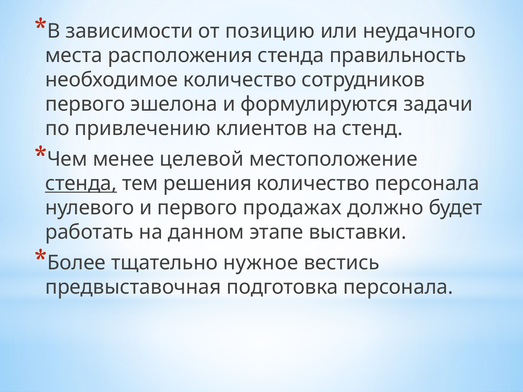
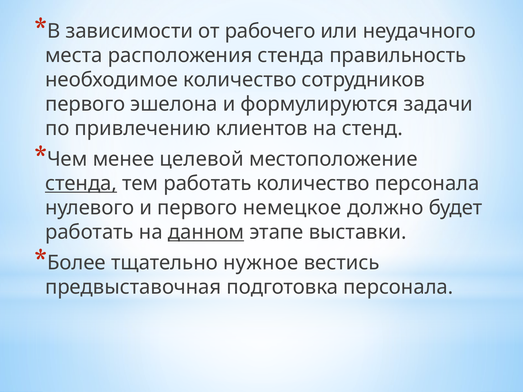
позицию: позицию -> рабочего
тем решения: решения -> работать
продажах: продажах -> немецкое
данном underline: none -> present
